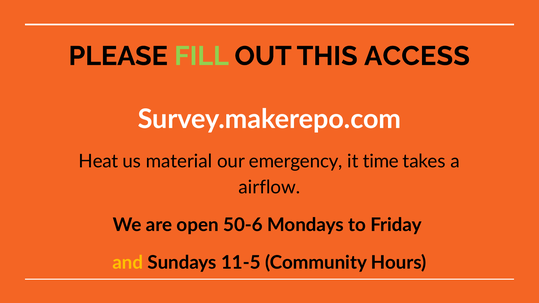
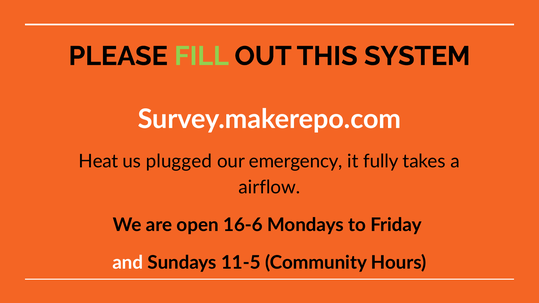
ACCESS: ACCESS -> SYSTEM
material: material -> plugged
time: time -> fully
50-6: 50-6 -> 16-6
and colour: yellow -> white
